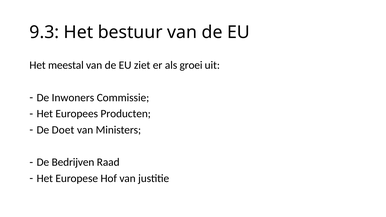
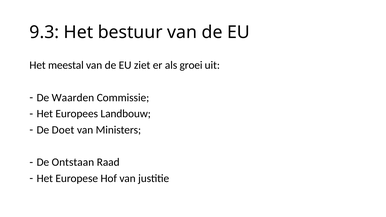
Inwoners: Inwoners -> Waarden
Producten: Producten -> Landbouw
Bedrijven: Bedrijven -> Ontstaan
